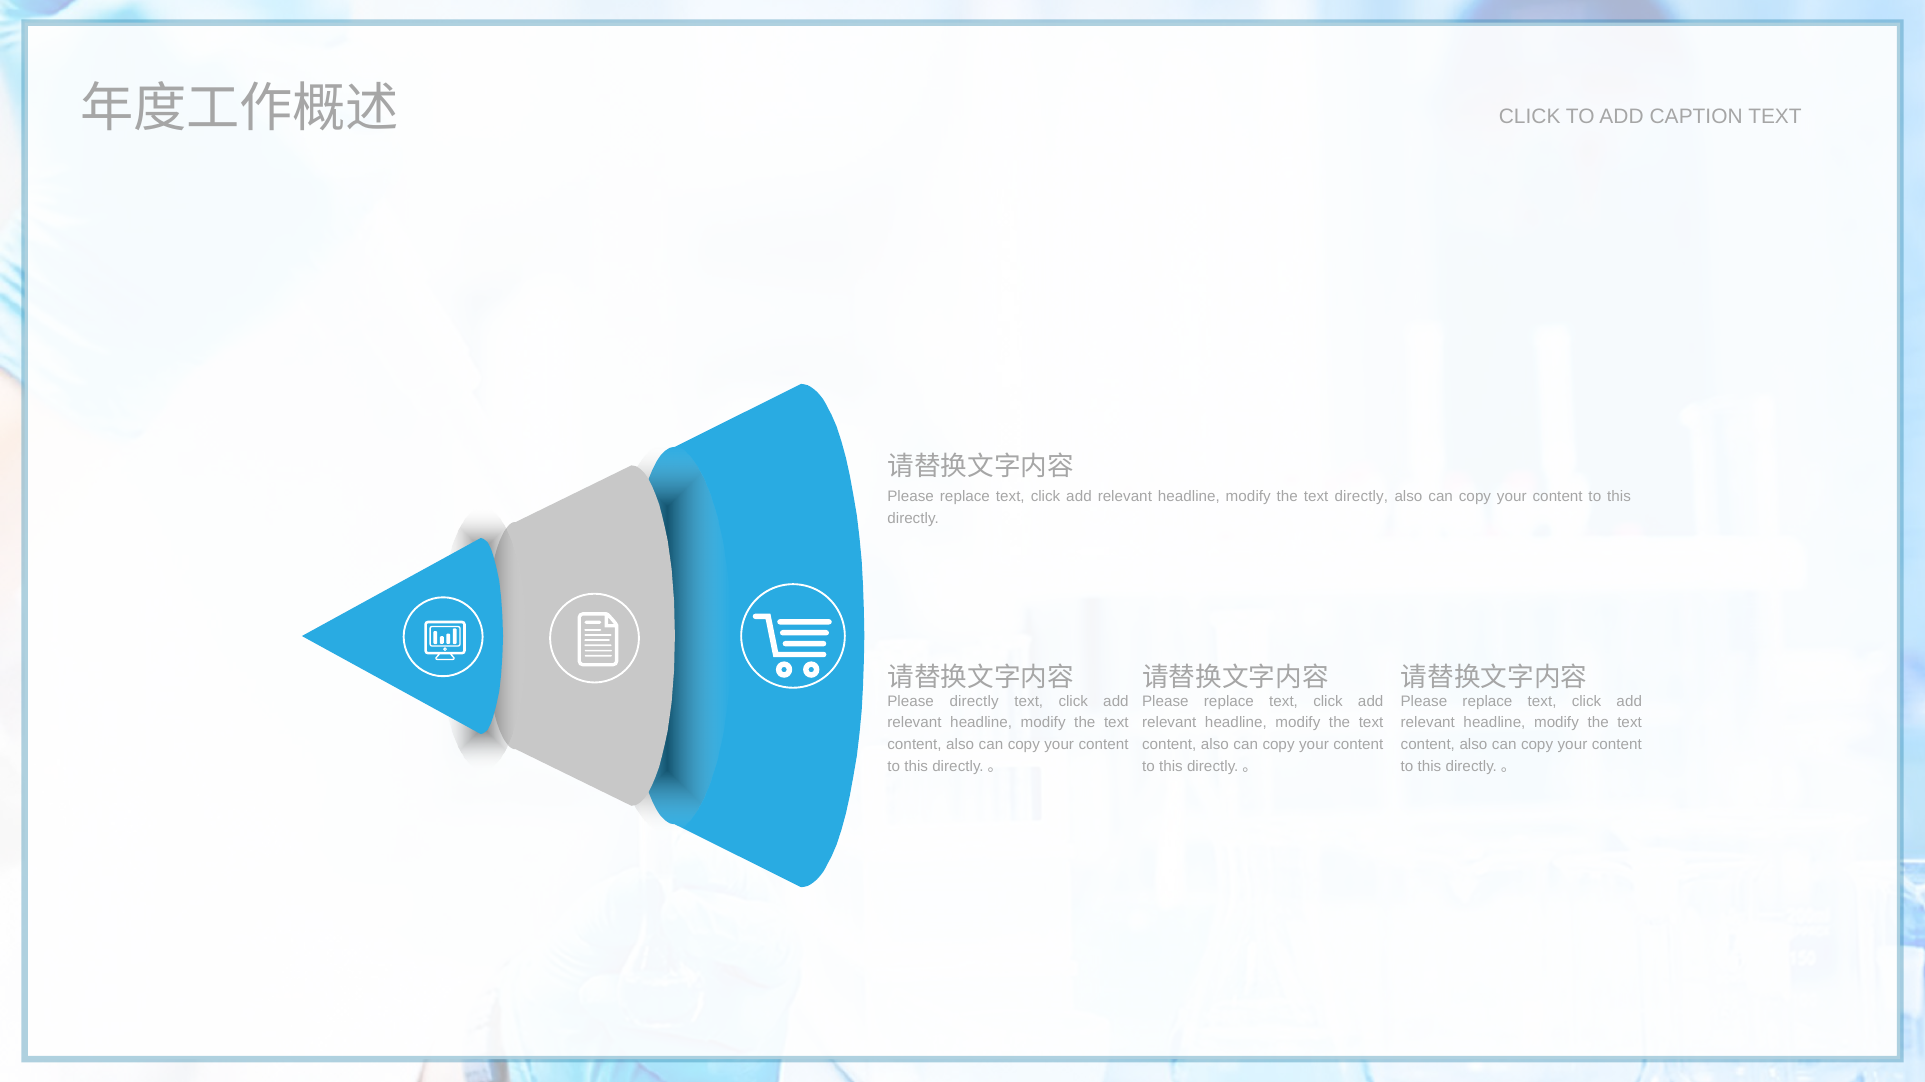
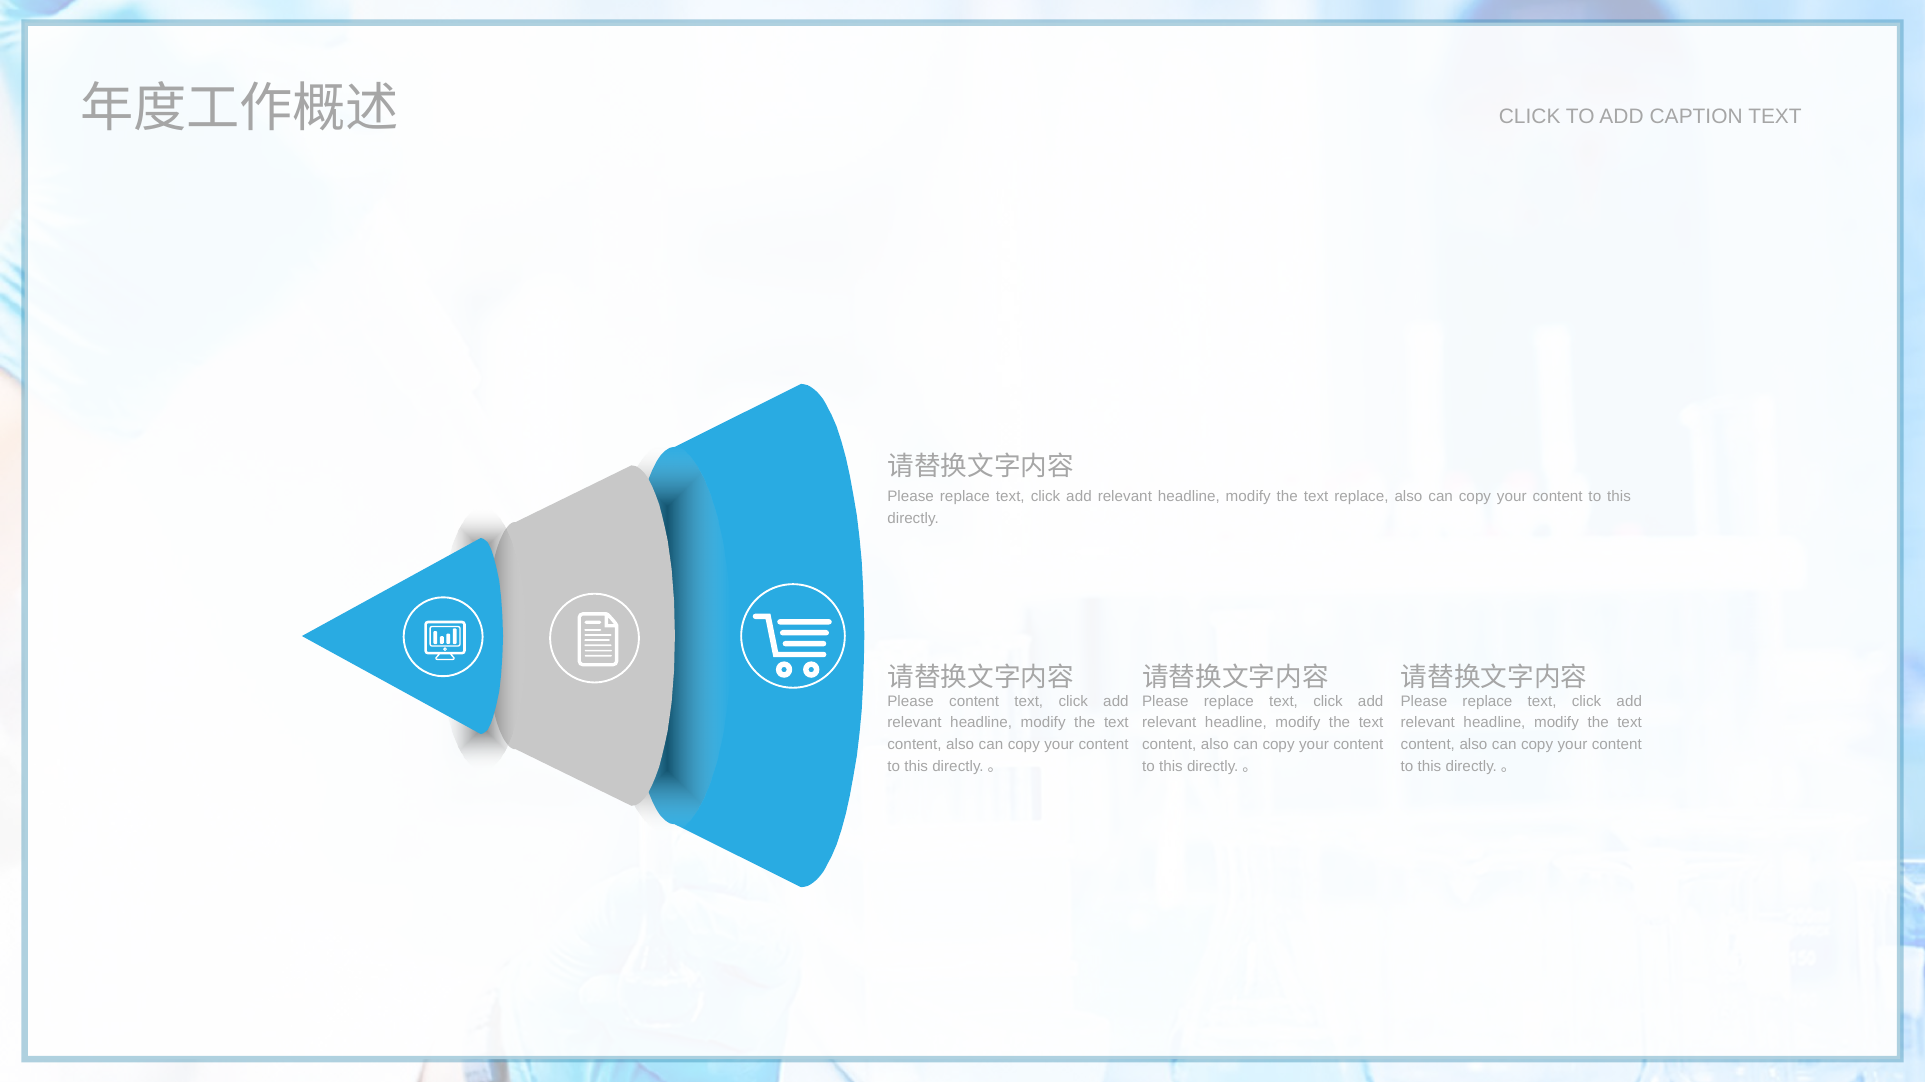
text directly: directly -> replace
Please directly: directly -> content
